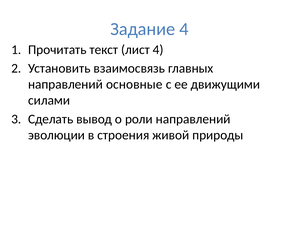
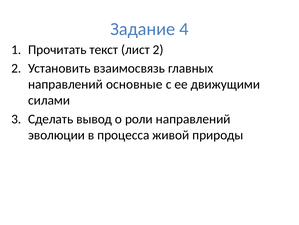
лист 4: 4 -> 2
строения: строения -> процесса
